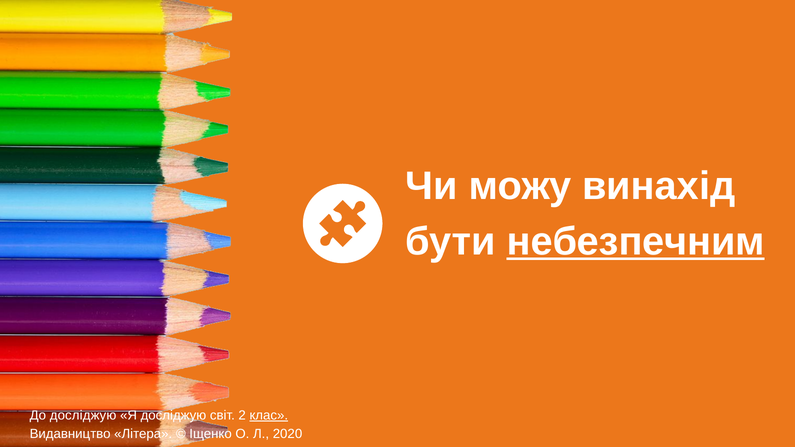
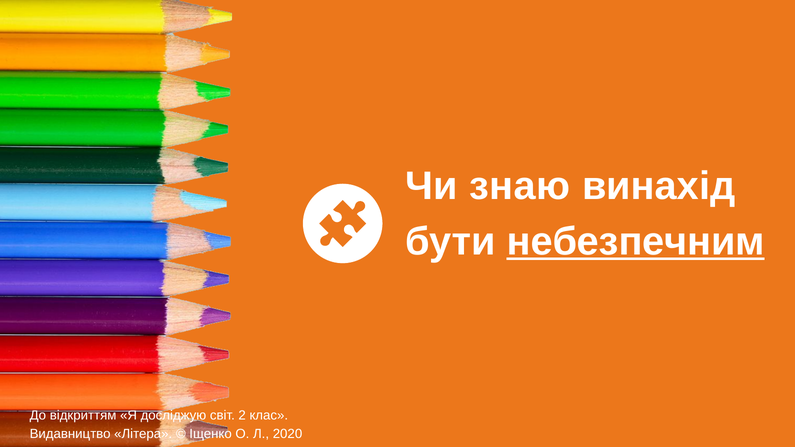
можу: можу -> знаю
До досліджую: досліджую -> відкриттям
клас underline: present -> none
